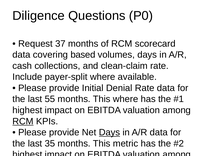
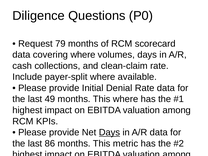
37: 37 -> 79
covering based: based -> where
55: 55 -> 49
RCM at (23, 121) underline: present -> none
35: 35 -> 86
